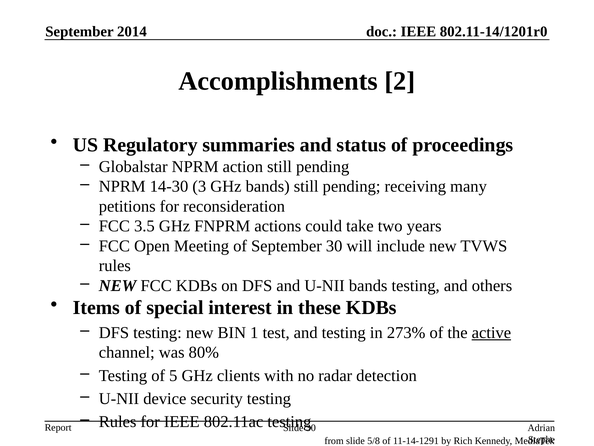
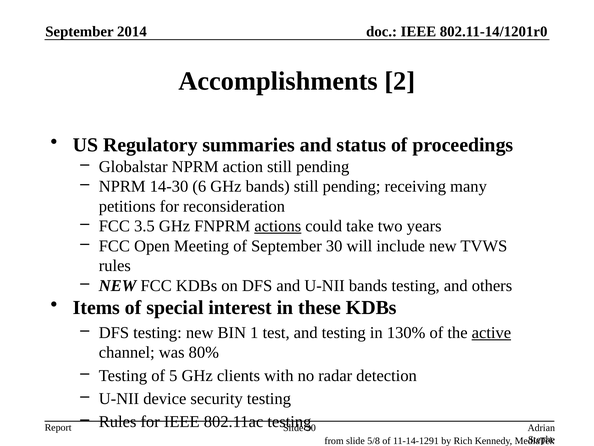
3: 3 -> 6
actions underline: none -> present
273%: 273% -> 130%
